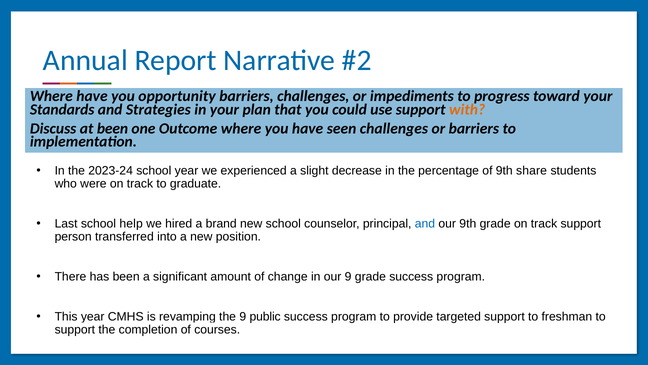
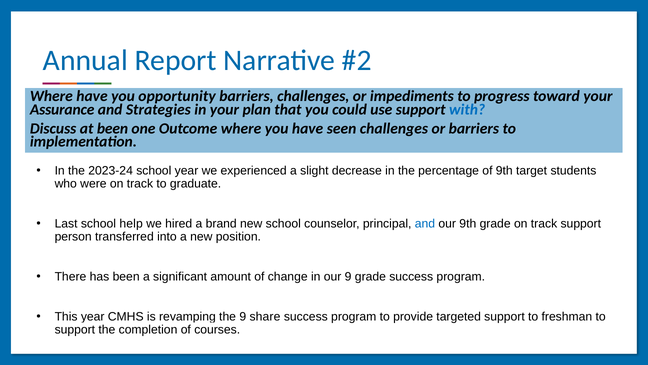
Standards: Standards -> Assurance
with colour: orange -> blue
share: share -> target
public: public -> share
